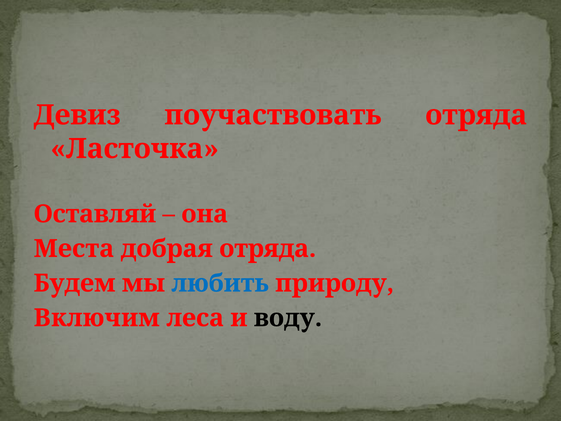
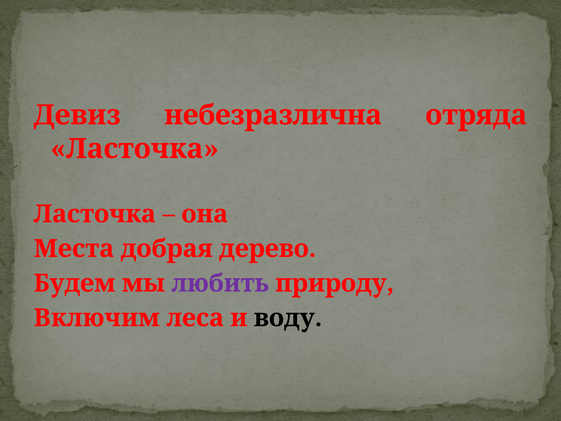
поучаствовать: поучаствовать -> небезразлична
Оставляй at (95, 214): Оставляй -> Ласточка
добрая отряда: отряда -> дерево
любить colour: blue -> purple
